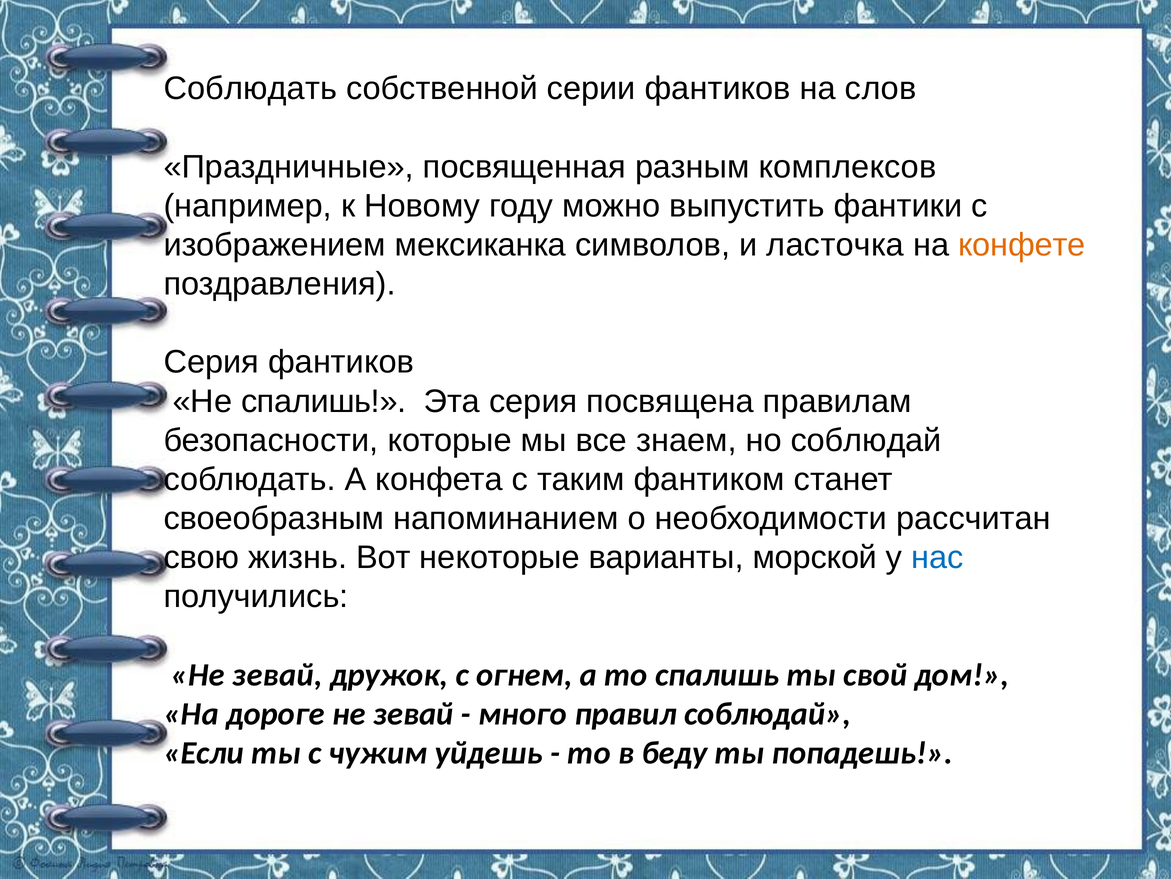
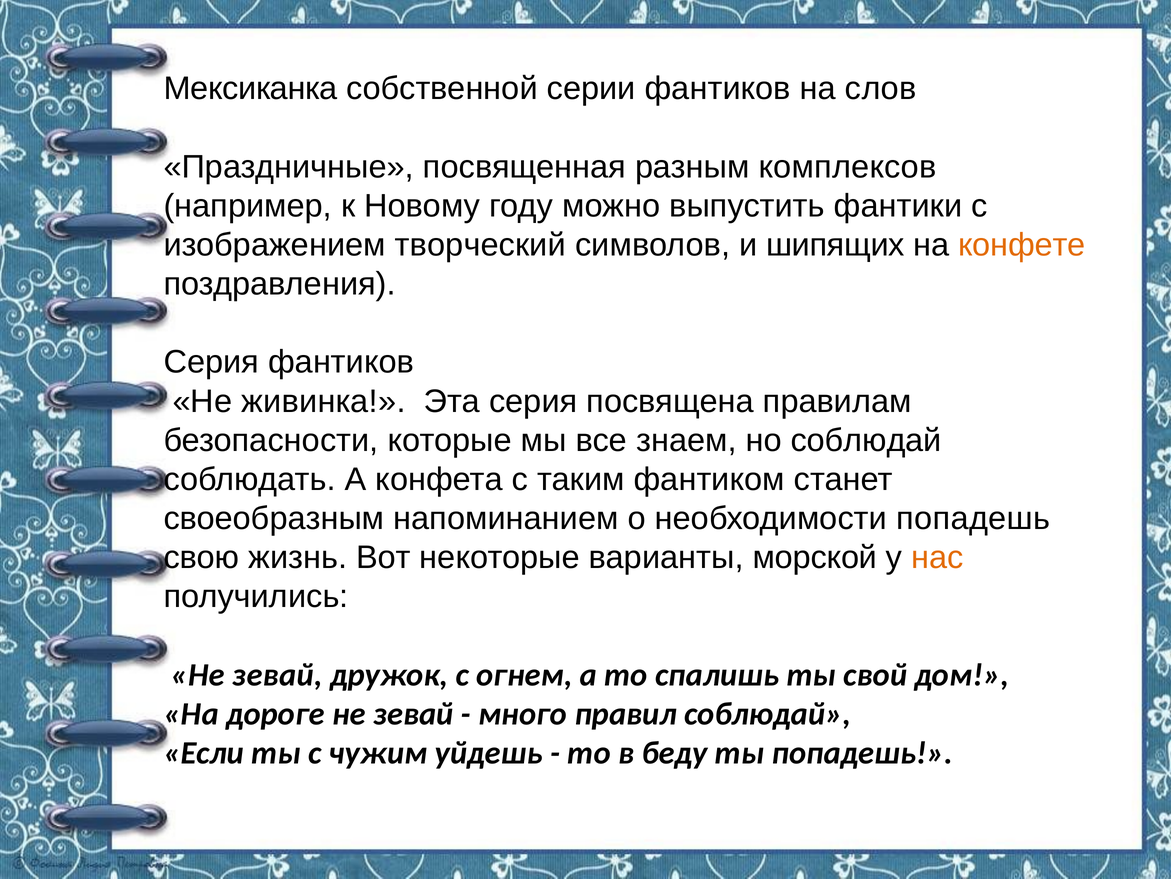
Соблюдать at (250, 89): Соблюдать -> Мексиканка
мексиканка: мексиканка -> творческий
ласточка: ласточка -> шипящих
Не спалишь: спалишь -> живинка
необходимости рассчитан: рассчитан -> попадешь
нас colour: blue -> orange
